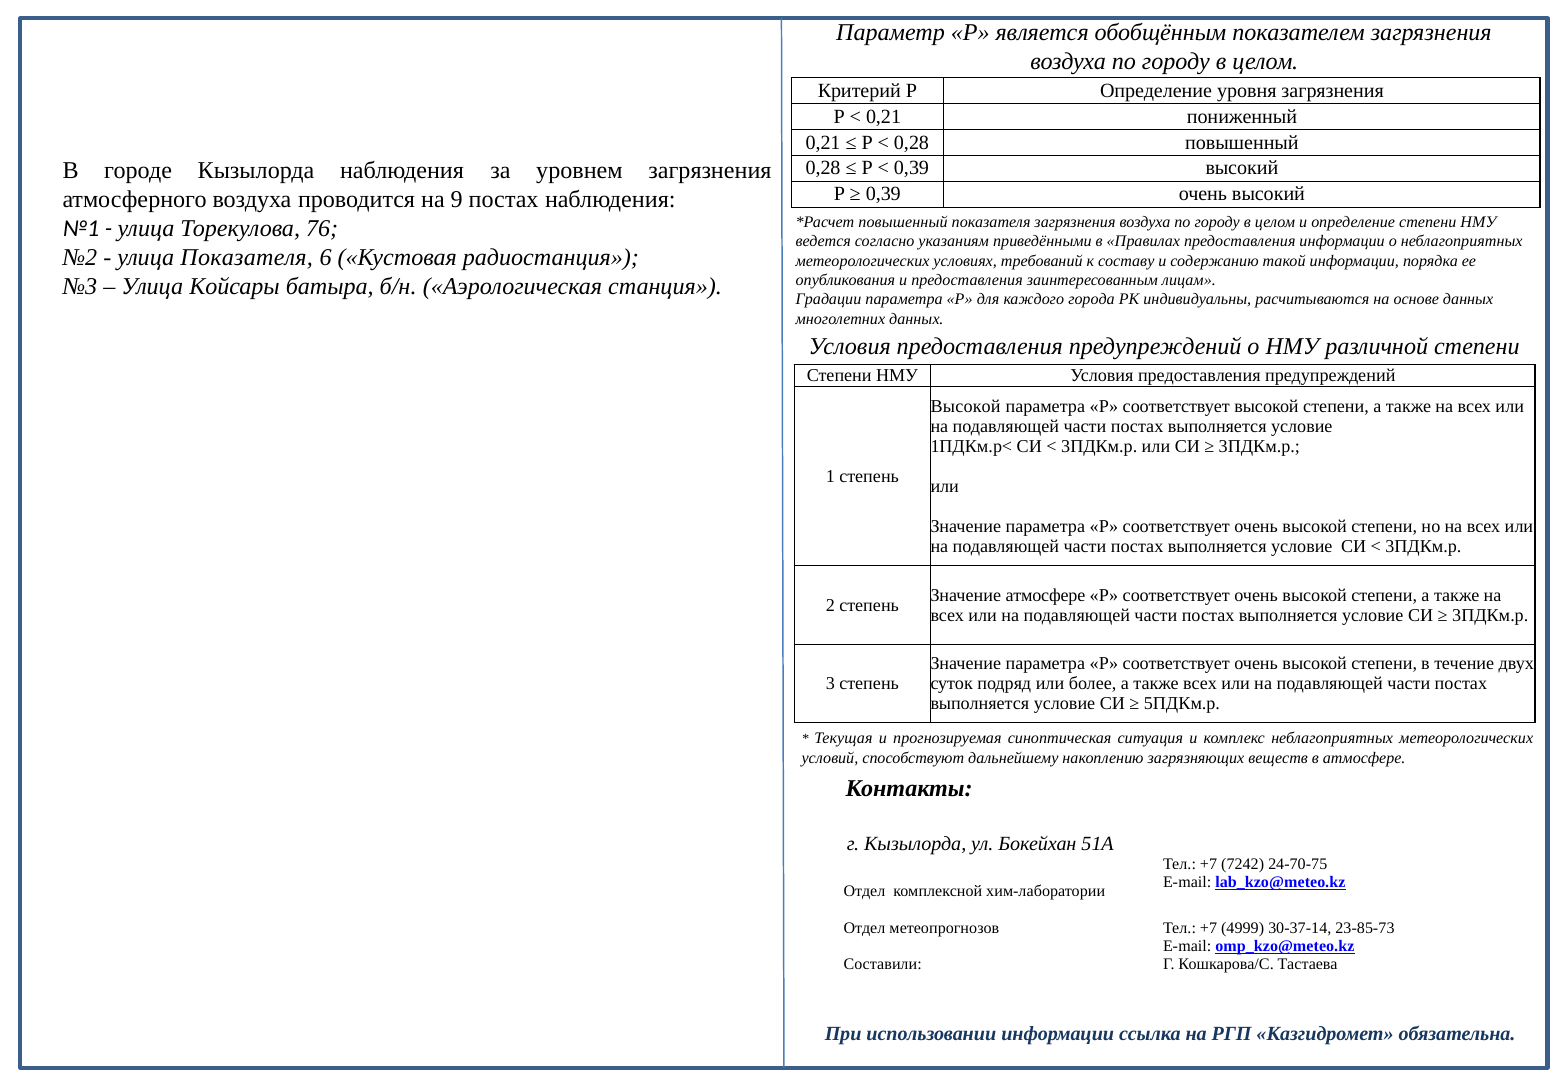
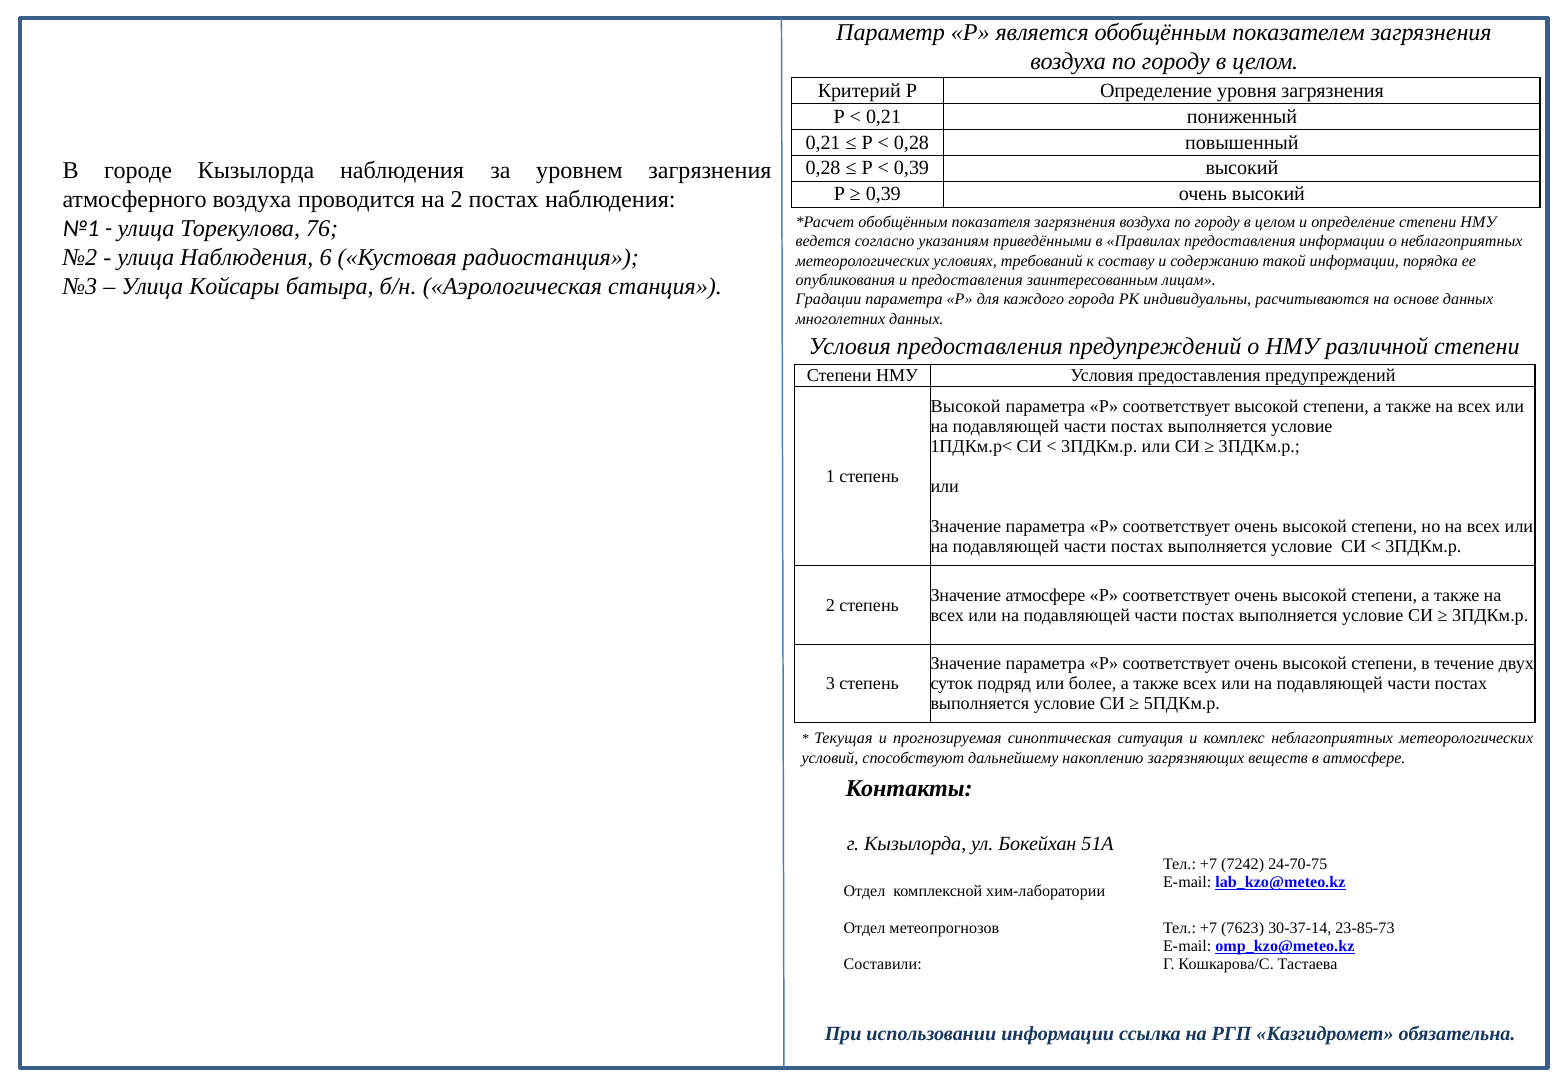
на 9: 9 -> 2
повышенный at (903, 222): повышенный -> обобщённым
улица Показателя: Показателя -> Наблюдения
4999: 4999 -> 7623
